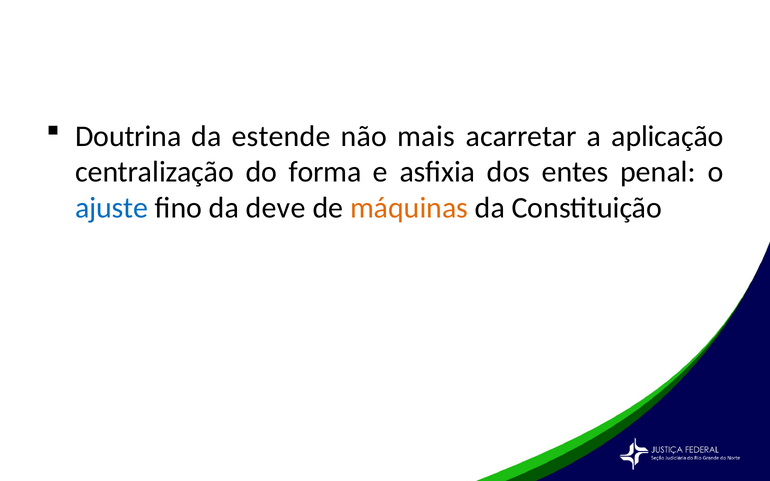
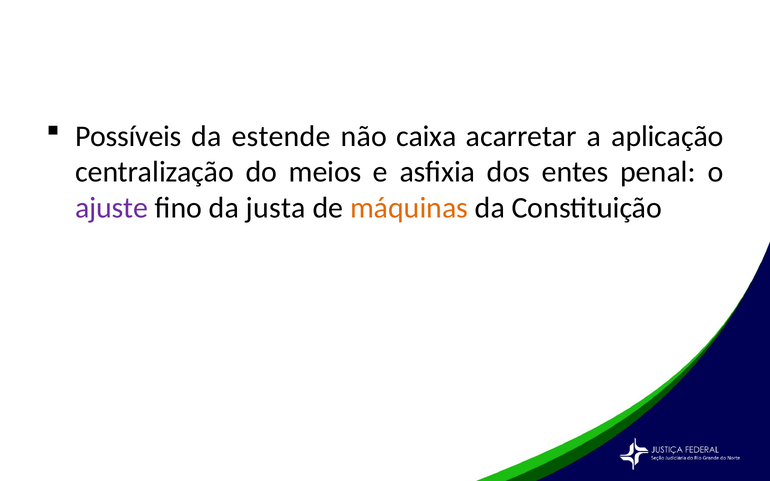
Doutrina: Doutrina -> Possíveis
mais: mais -> caixa
forma: forma -> meios
ajuste colour: blue -> purple
deve: deve -> justa
